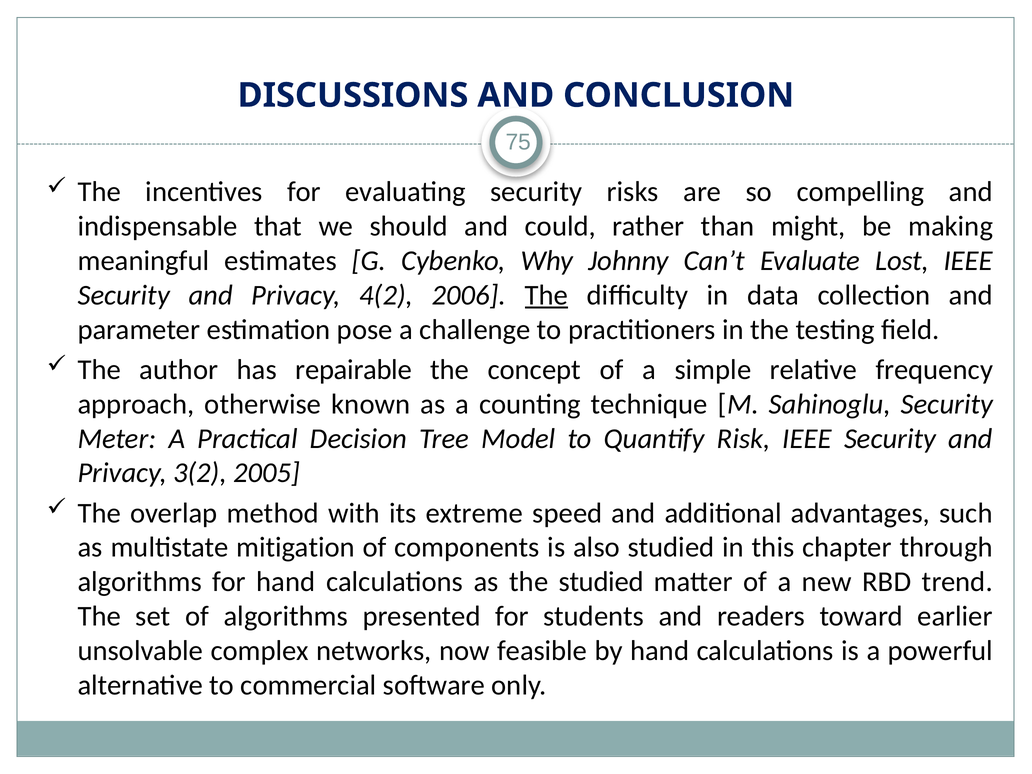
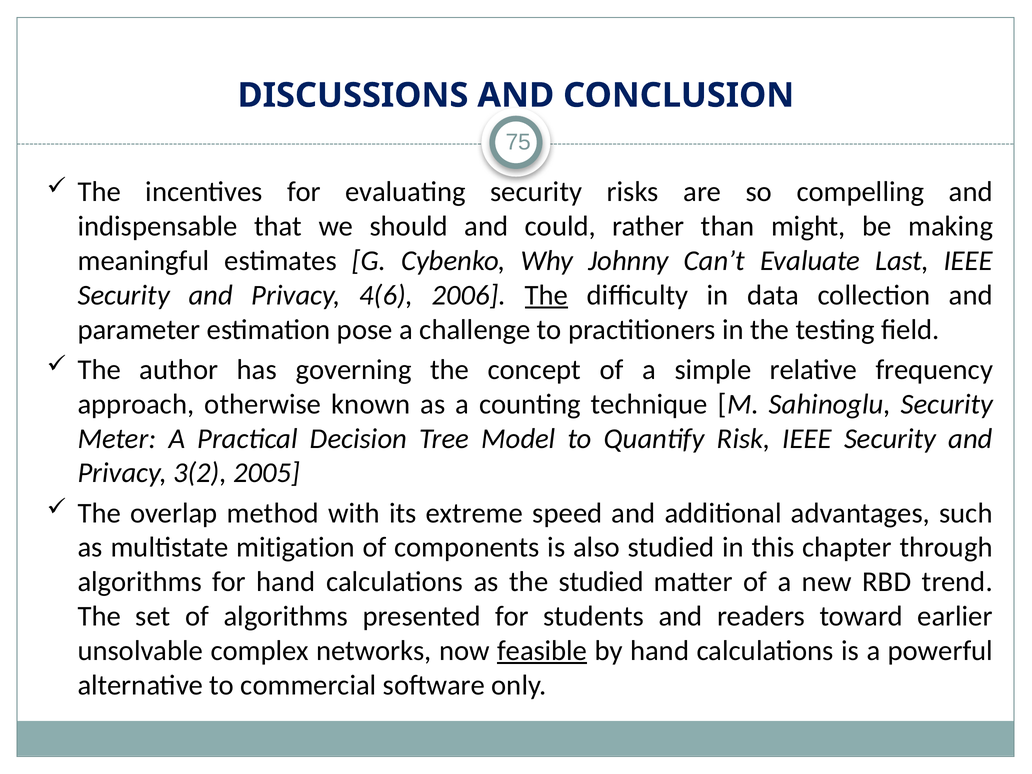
Lost: Lost -> Last
4(2: 4(2 -> 4(6
repairable: repairable -> governing
feasible underline: none -> present
